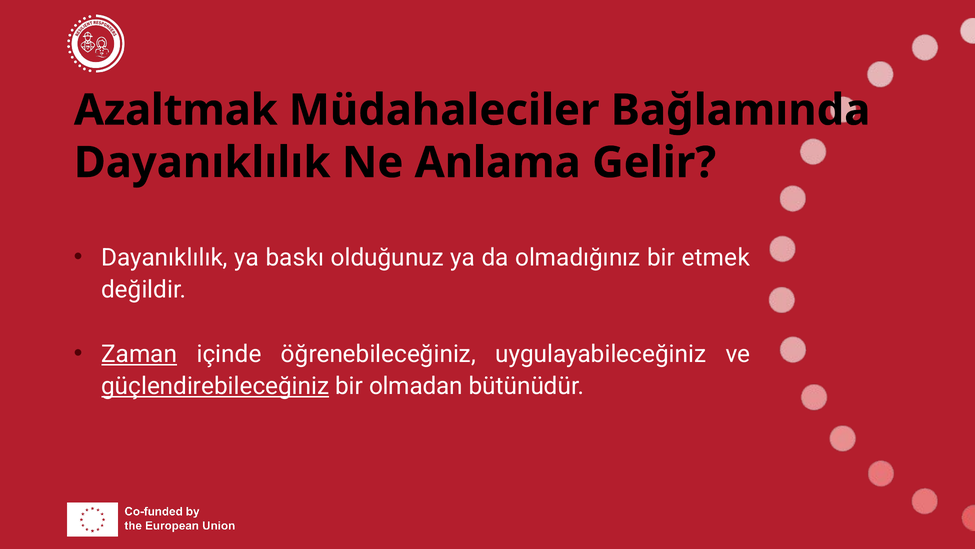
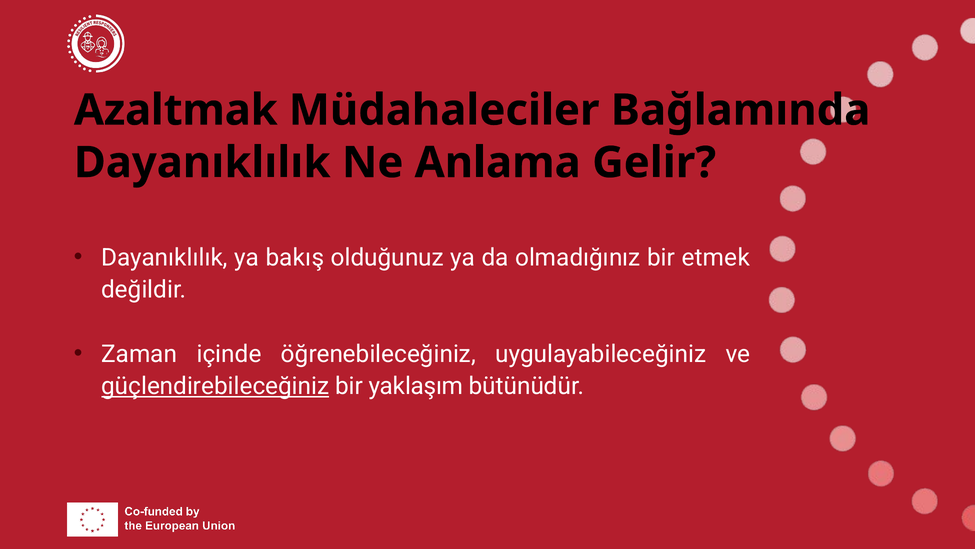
baskı: baskı -> bakış
Zaman underline: present -> none
olmadan: olmadan -> yaklaşım
